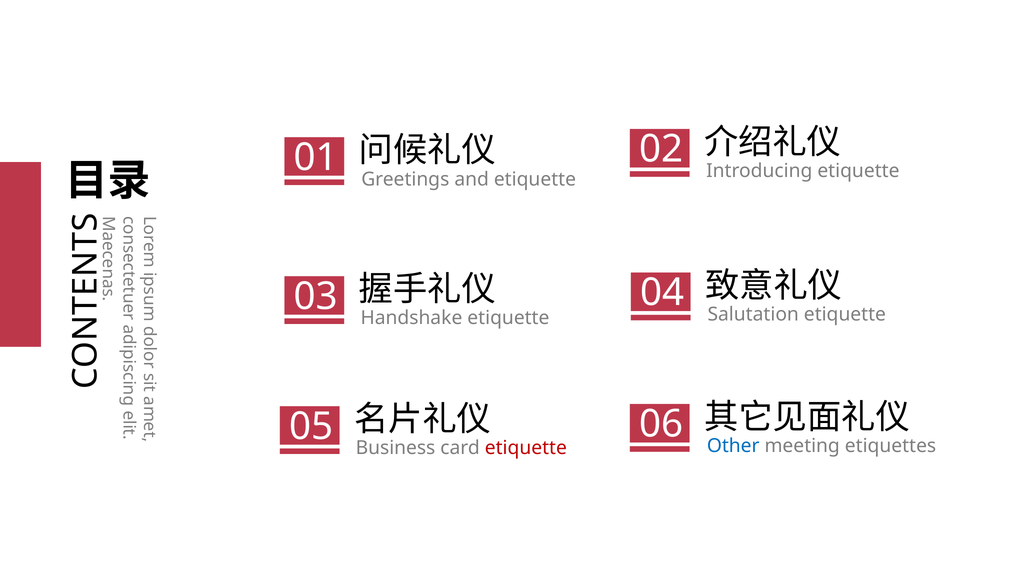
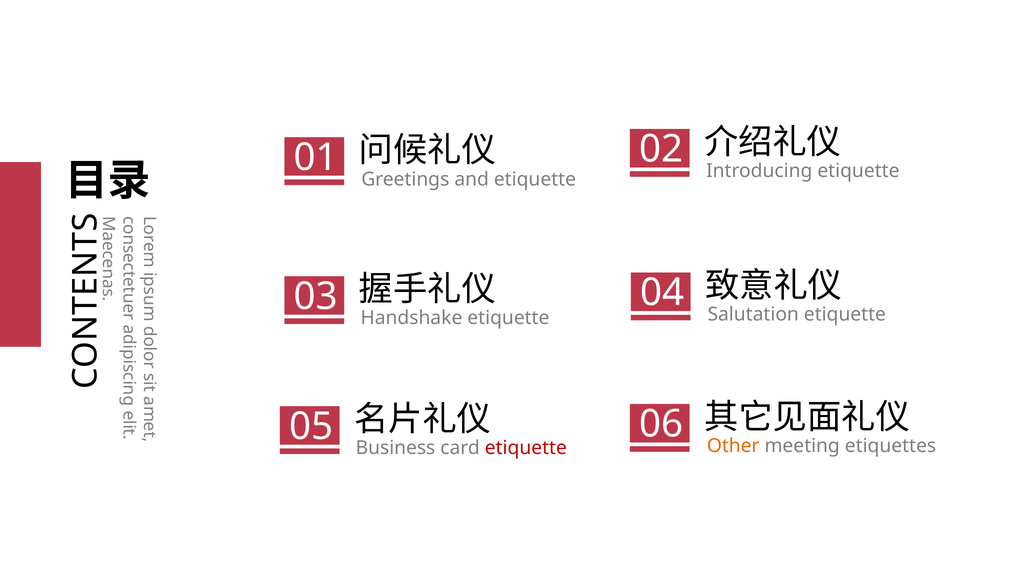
Other colour: blue -> orange
